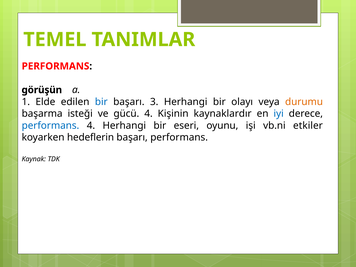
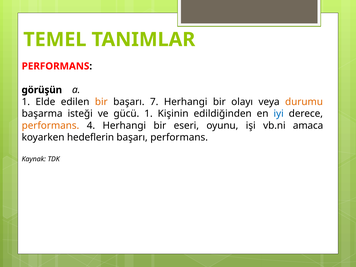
bir at (101, 102) colour: blue -> orange
3: 3 -> 7
gücü 4: 4 -> 1
kaynaklardır: kaynaklardır -> edildiğinden
performans at (50, 126) colour: blue -> orange
etkiler: etkiler -> amaca
